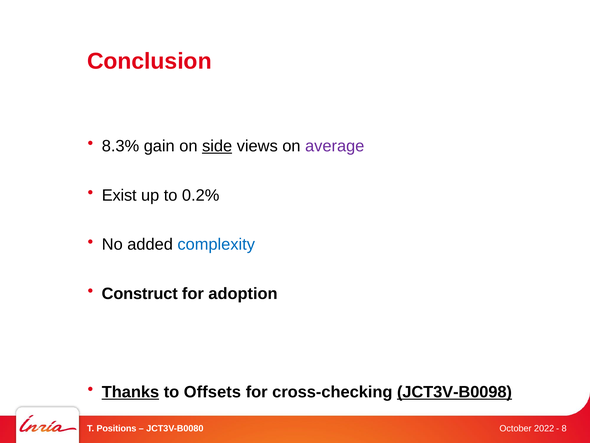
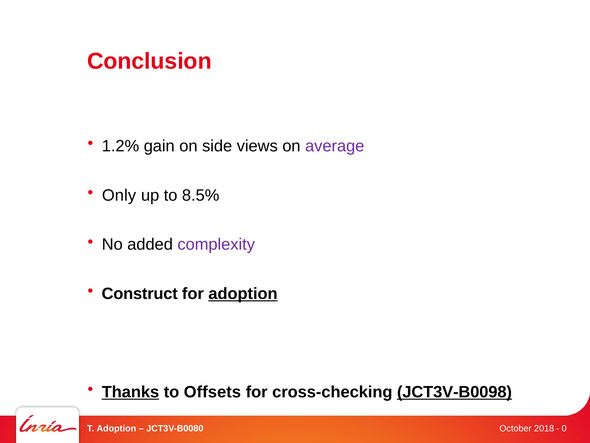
8.3%: 8.3% -> 1.2%
side underline: present -> none
Exist: Exist -> Only
0.2%: 0.2% -> 8.5%
complexity colour: blue -> purple
adoption at (243, 293) underline: none -> present
T Positions: Positions -> Adoption
8: 8 -> 0
2022: 2022 -> 2018
